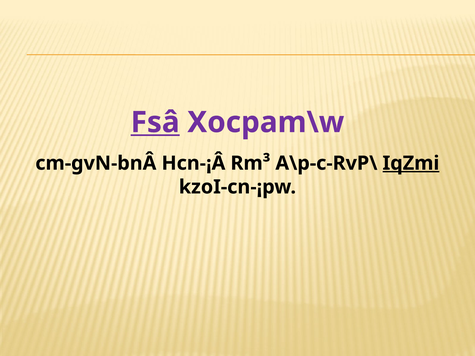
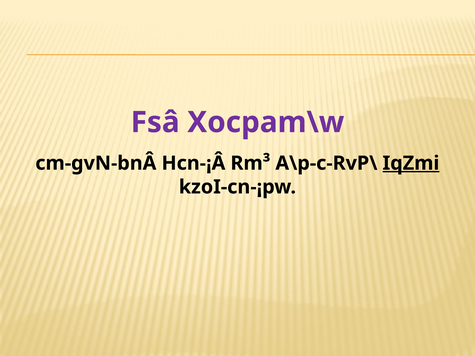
Fsâ underline: present -> none
